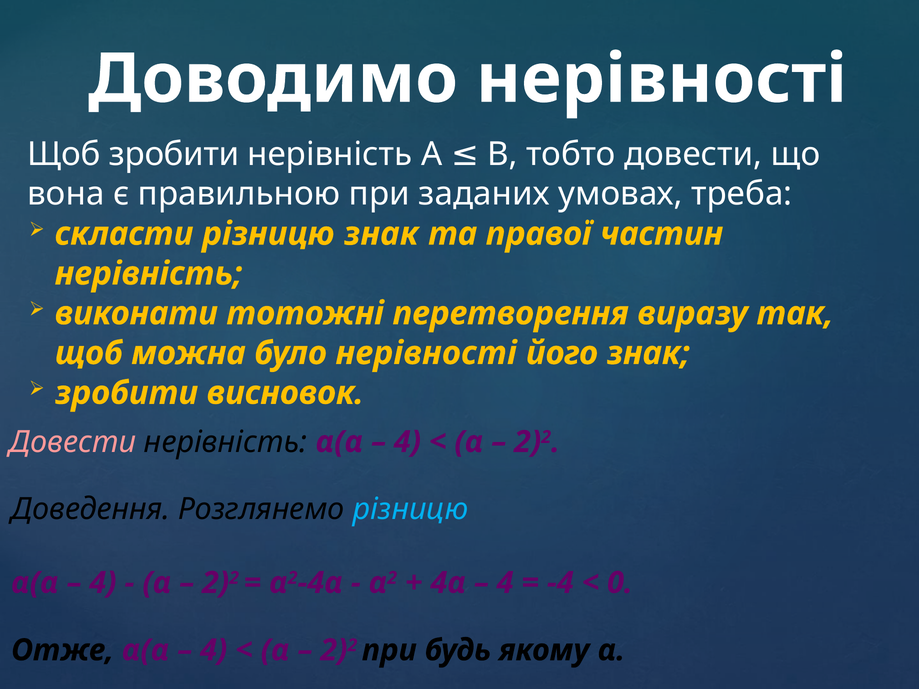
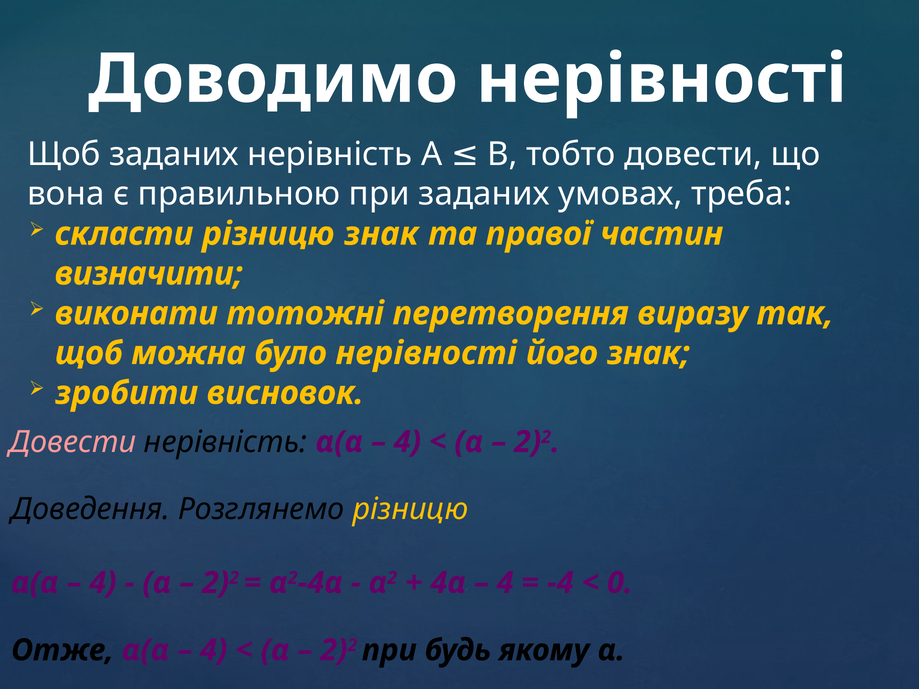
Щоб зробити: зробити -> заданих
нерівність at (149, 274): нерівність -> визначити
різницю at (410, 509) colour: light blue -> yellow
